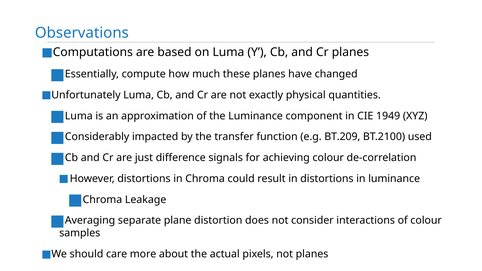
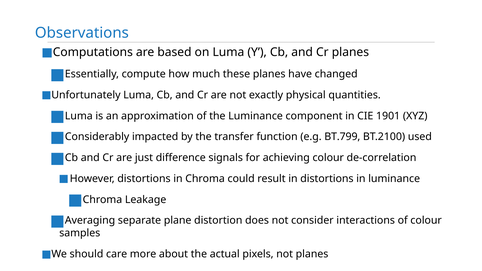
1949: 1949 -> 1901
BT.209: BT.209 -> BT.799
